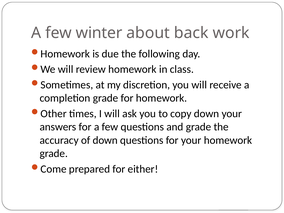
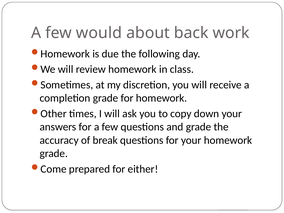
winter: winter -> would
of down: down -> break
